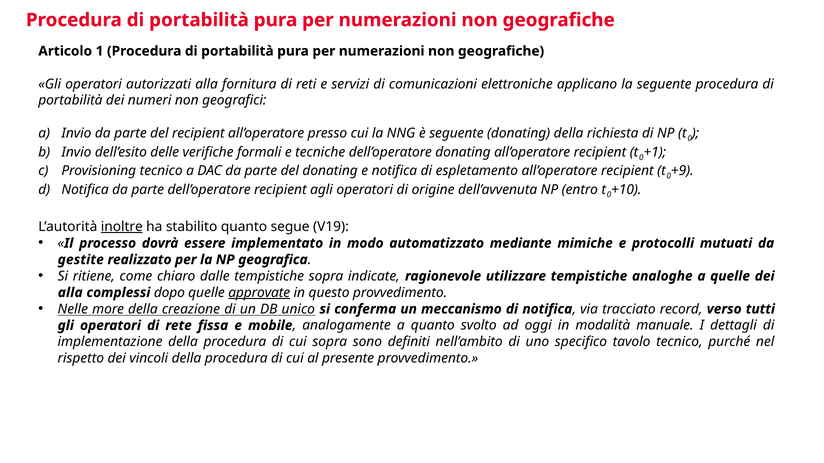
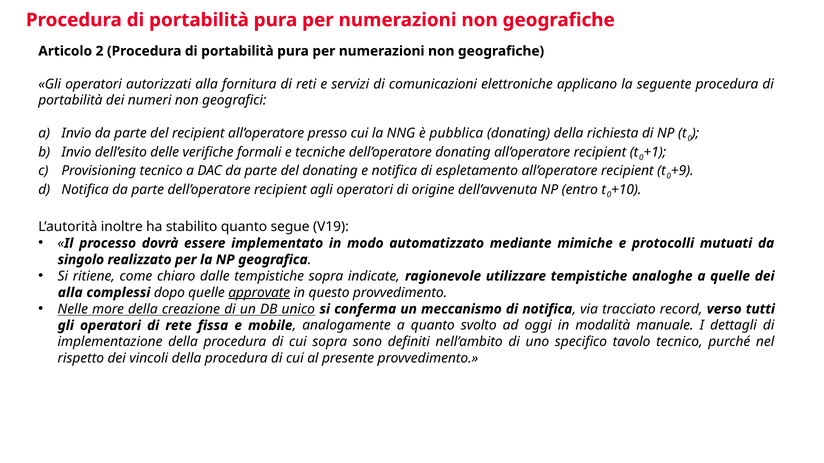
1: 1 -> 2
è seguente: seguente -> pubblica
inoltre underline: present -> none
gestite: gestite -> singolo
